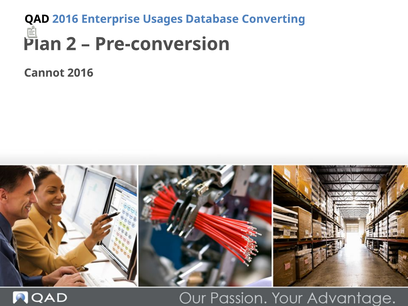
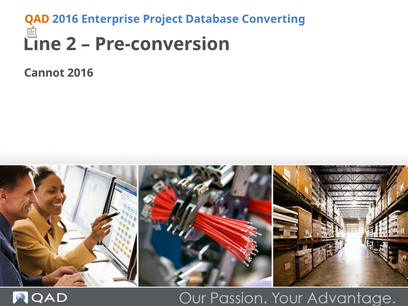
QAD colour: black -> orange
Usages: Usages -> Project
Plan: Plan -> Line
